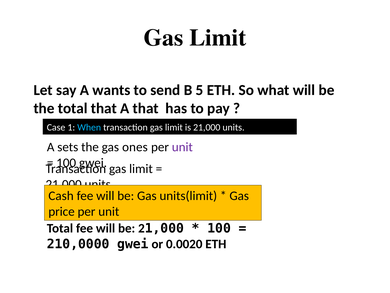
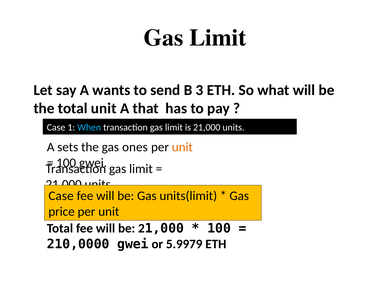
5: 5 -> 3
total that: that -> unit
unit at (182, 147) colour: purple -> orange
Cash at (61, 195): Cash -> Case
0.0020: 0.0020 -> 5.9979
